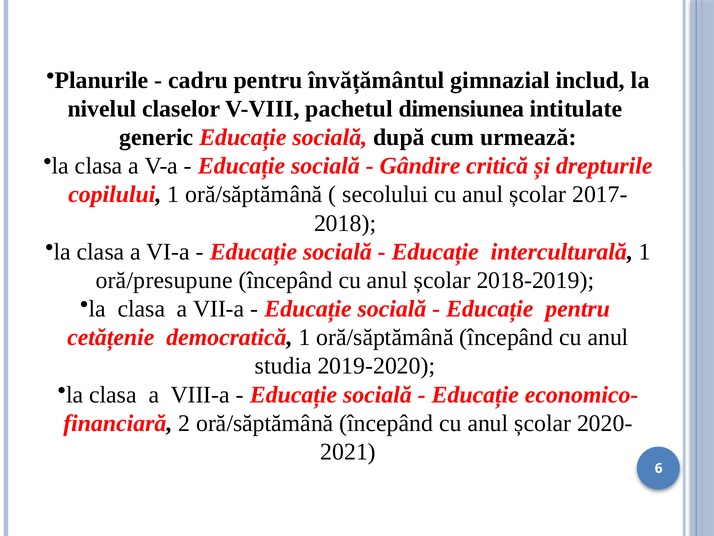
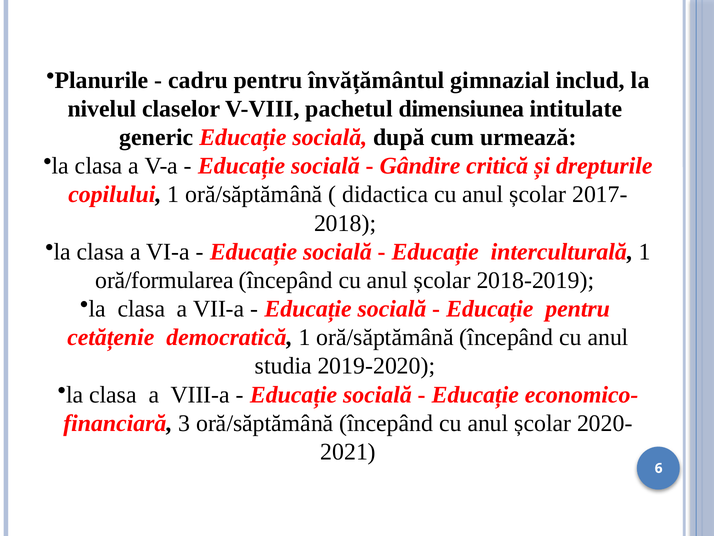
secolului: secolului -> didactica
oră/presupune: oră/presupune -> oră/formularea
2: 2 -> 3
